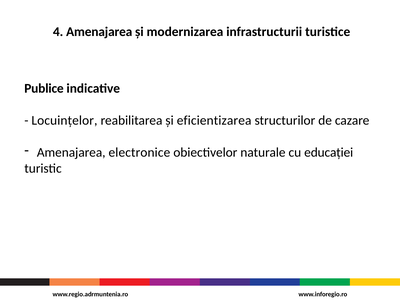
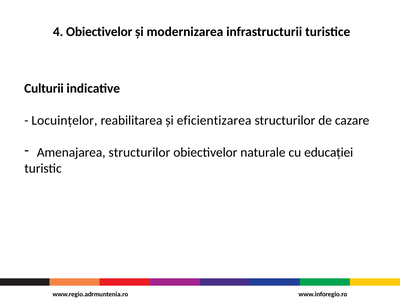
4 Amenajarea: Amenajarea -> Obiectivelor
Publice: Publice -> Culturii
Amenajarea electronice: electronice -> structurilor
